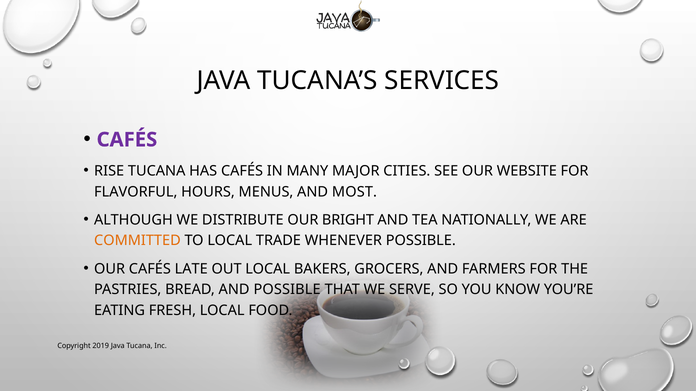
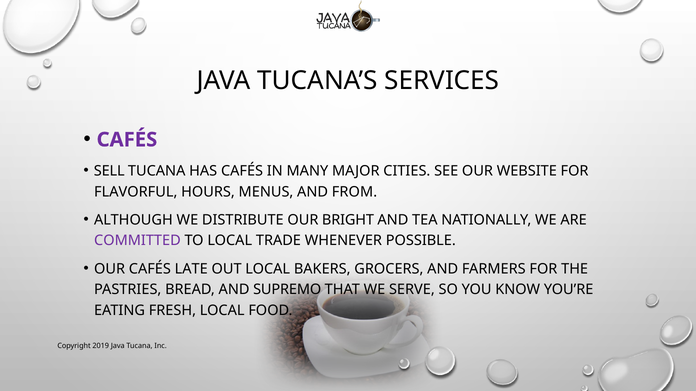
RISE: RISE -> SELL
MOST: MOST -> FROM
COMMITTED colour: orange -> purple
AND POSSIBLE: POSSIBLE -> SUPREMO
